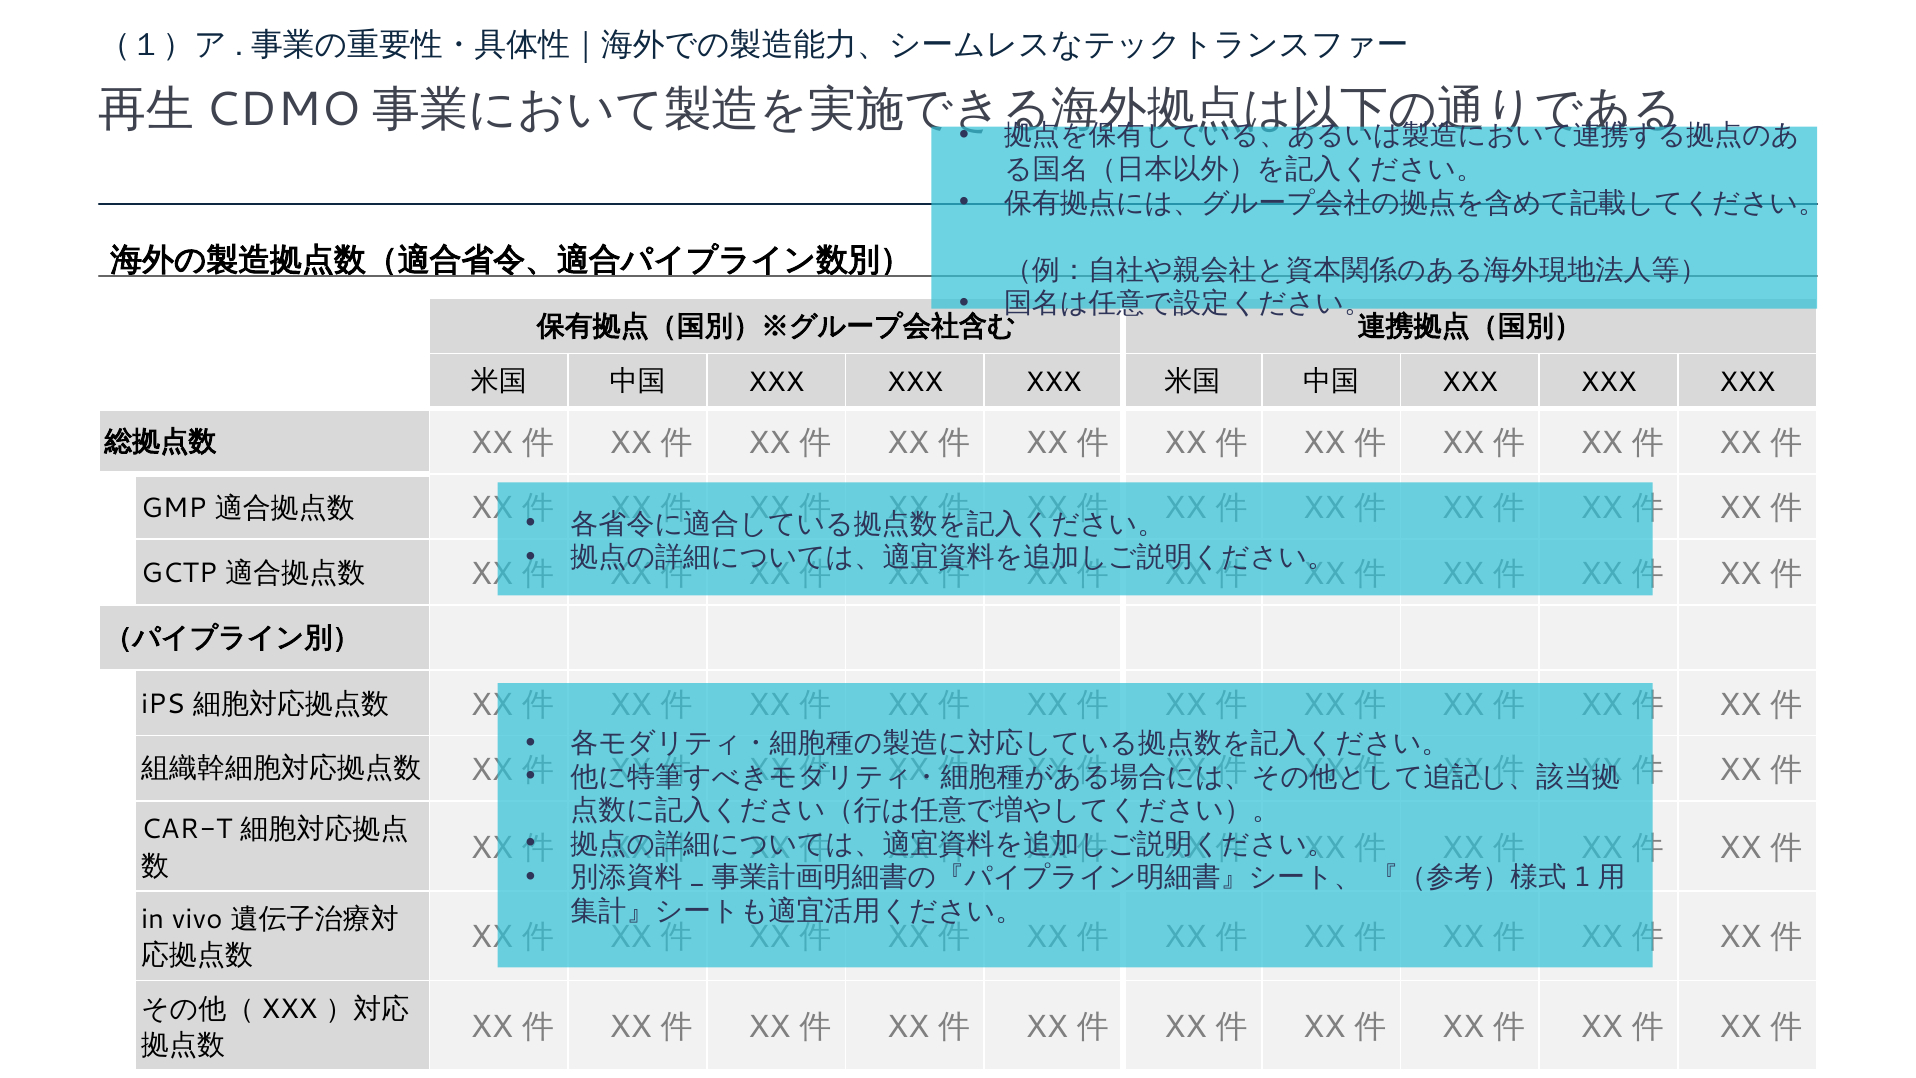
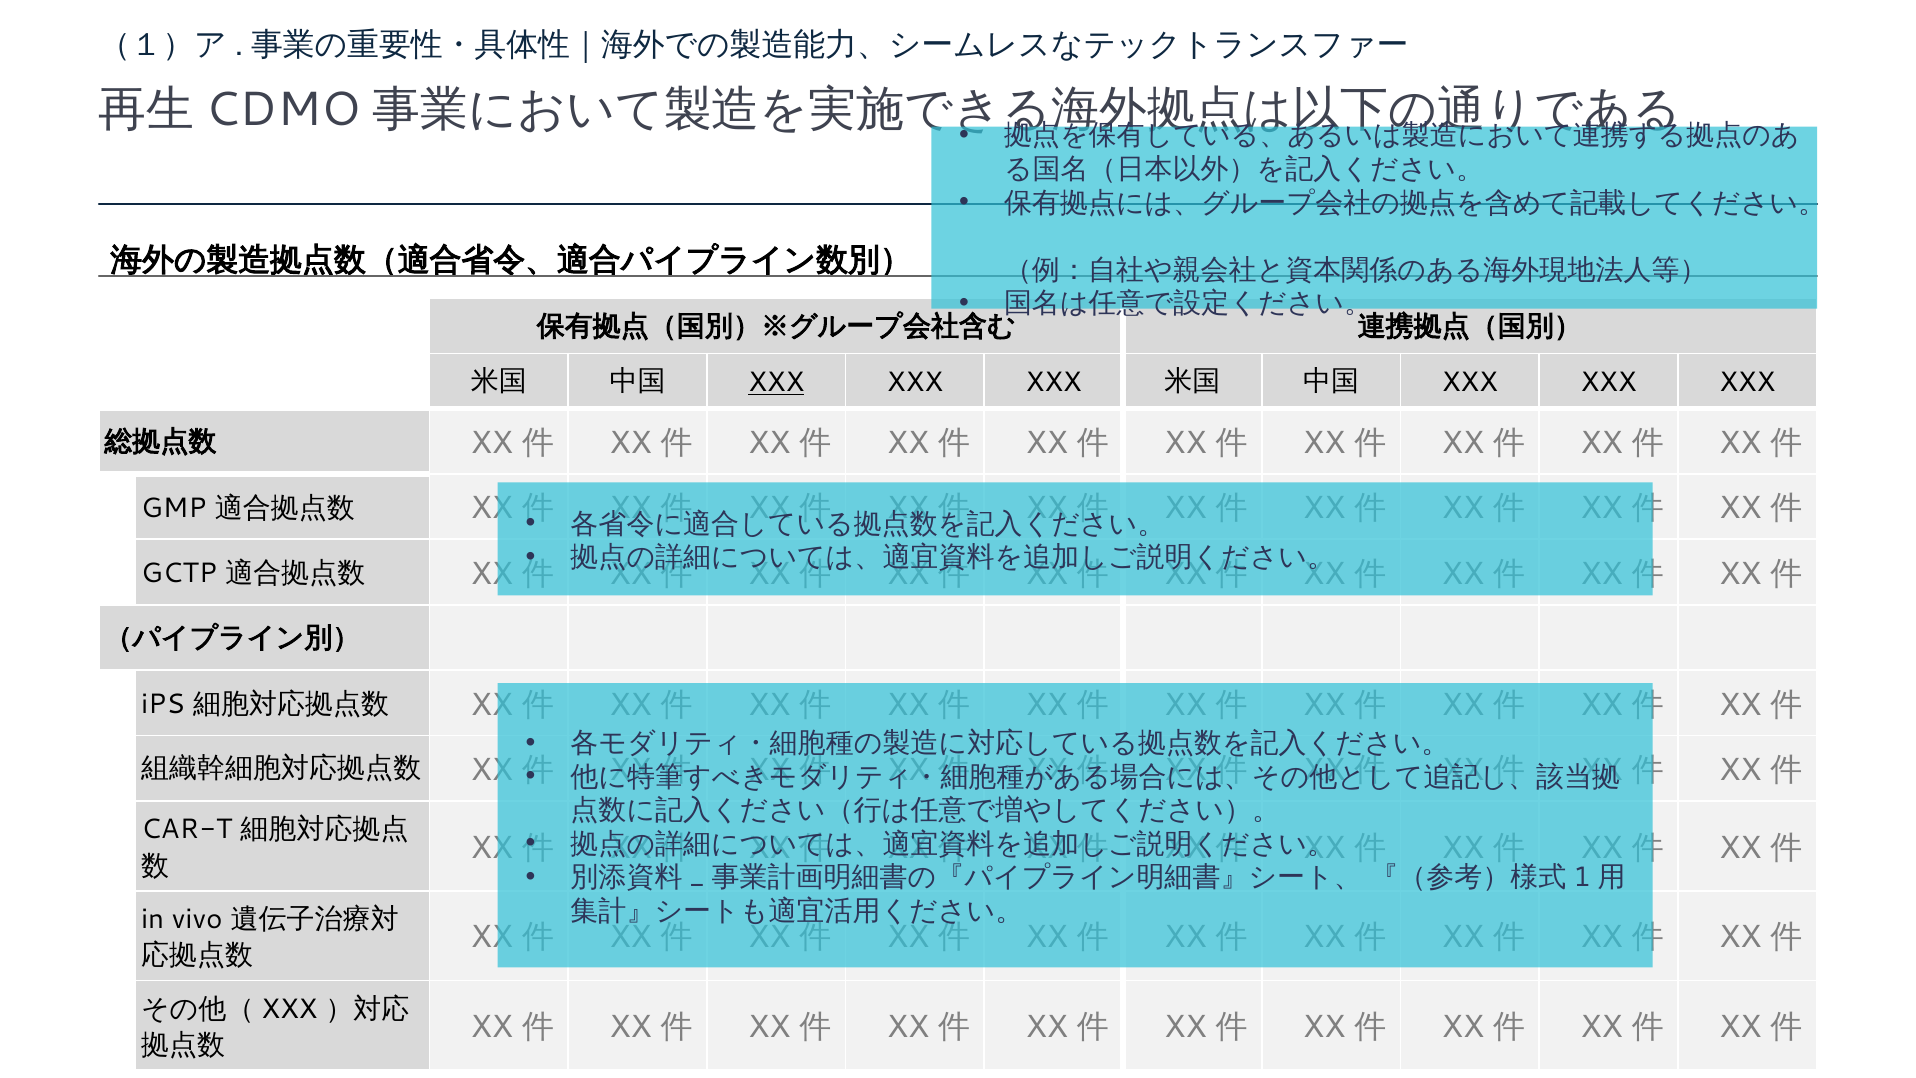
XXX at (776, 382) underline: none -> present
